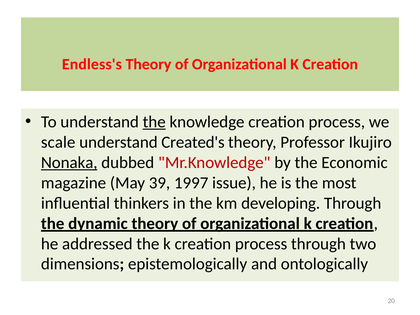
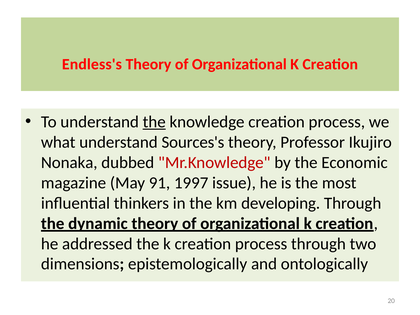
scale: scale -> what
Created's: Created's -> Sources's
Nonaka underline: present -> none
39: 39 -> 91
